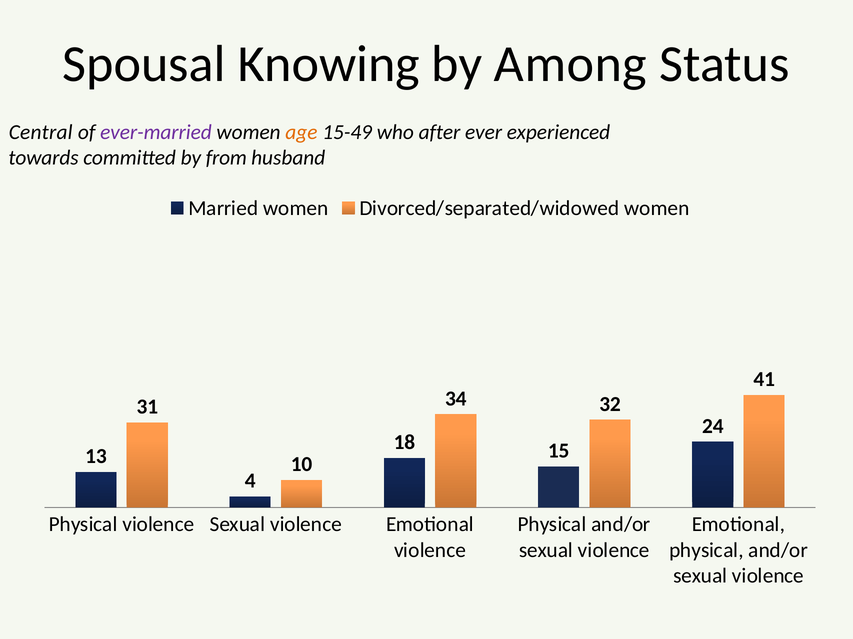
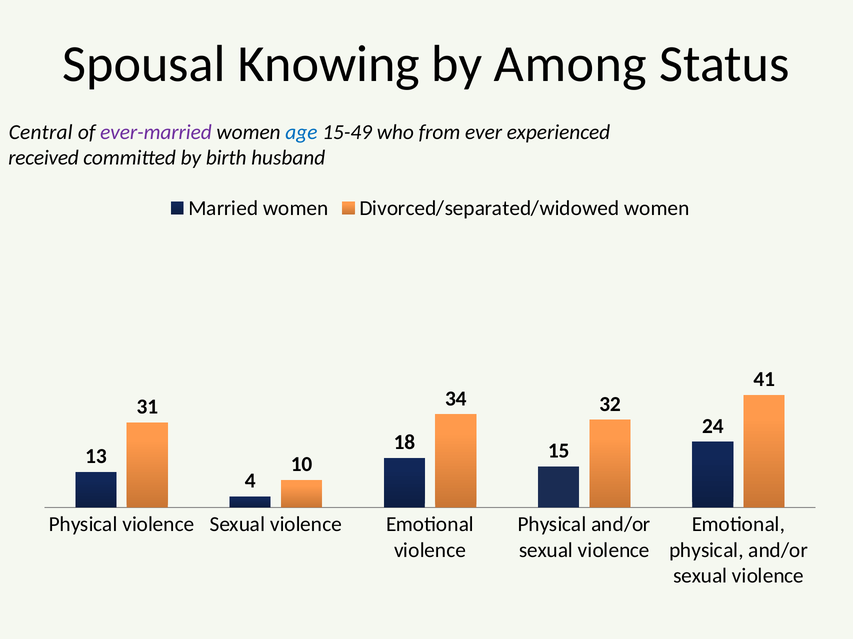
age colour: orange -> blue
after: after -> from
towards: towards -> received
from: from -> birth
